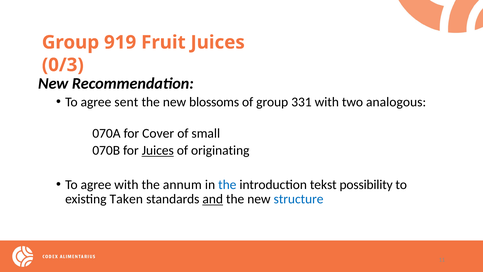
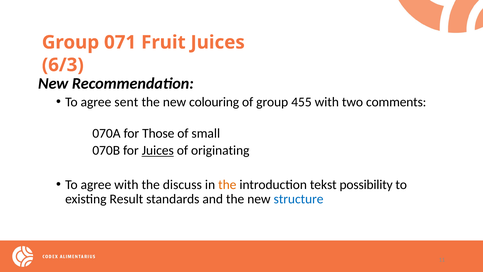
919: 919 -> 071
0/3: 0/3 -> 6/3
blossoms: blossoms -> colouring
331: 331 -> 455
analogous: analogous -> comments
Cover: Cover -> Those
annum: annum -> discuss
the at (227, 184) colour: blue -> orange
Taken: Taken -> Result
and underline: present -> none
